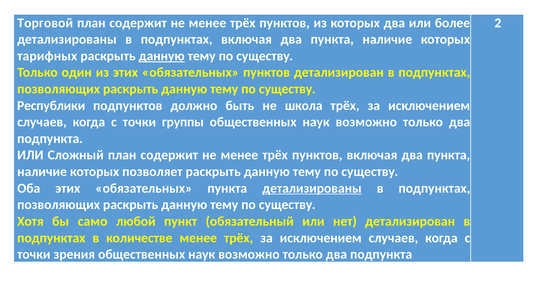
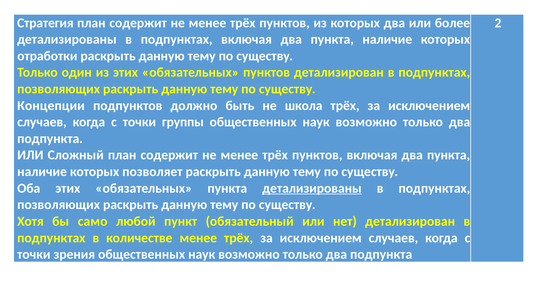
Торговой: Торговой -> Стратегия
тарифных: тарифных -> отработки
данную at (162, 56) underline: present -> none
Республики: Республики -> Концепции
